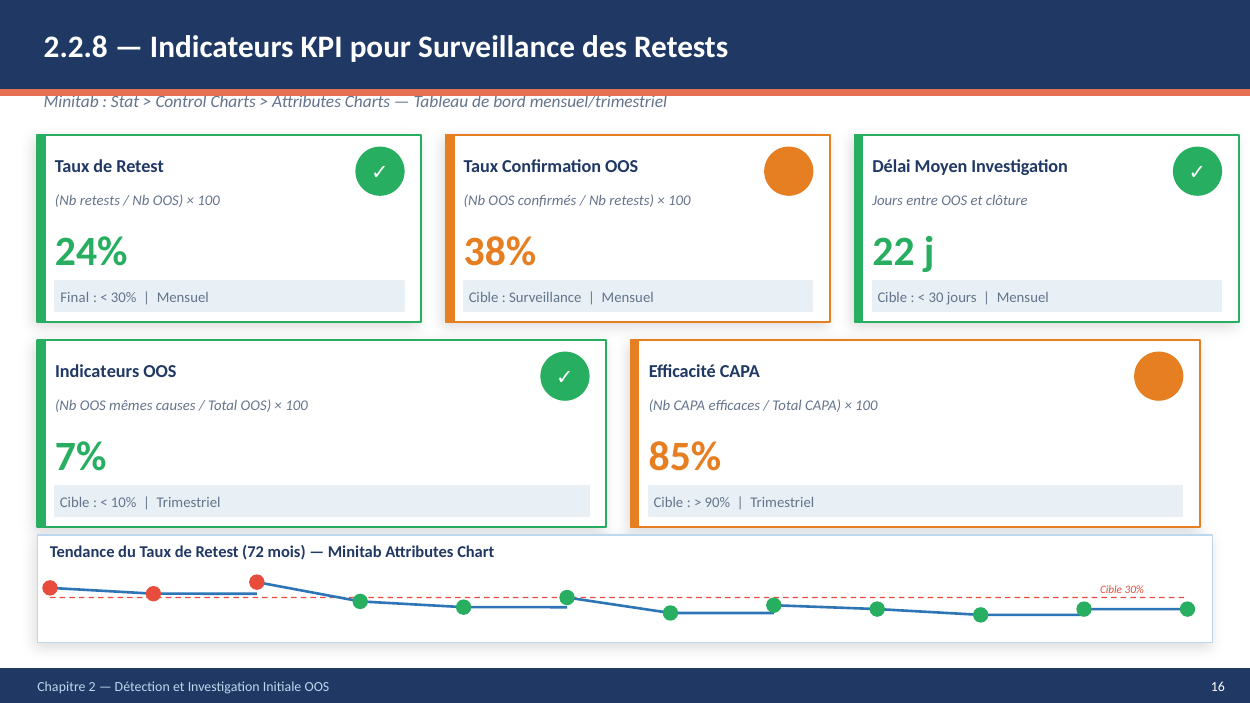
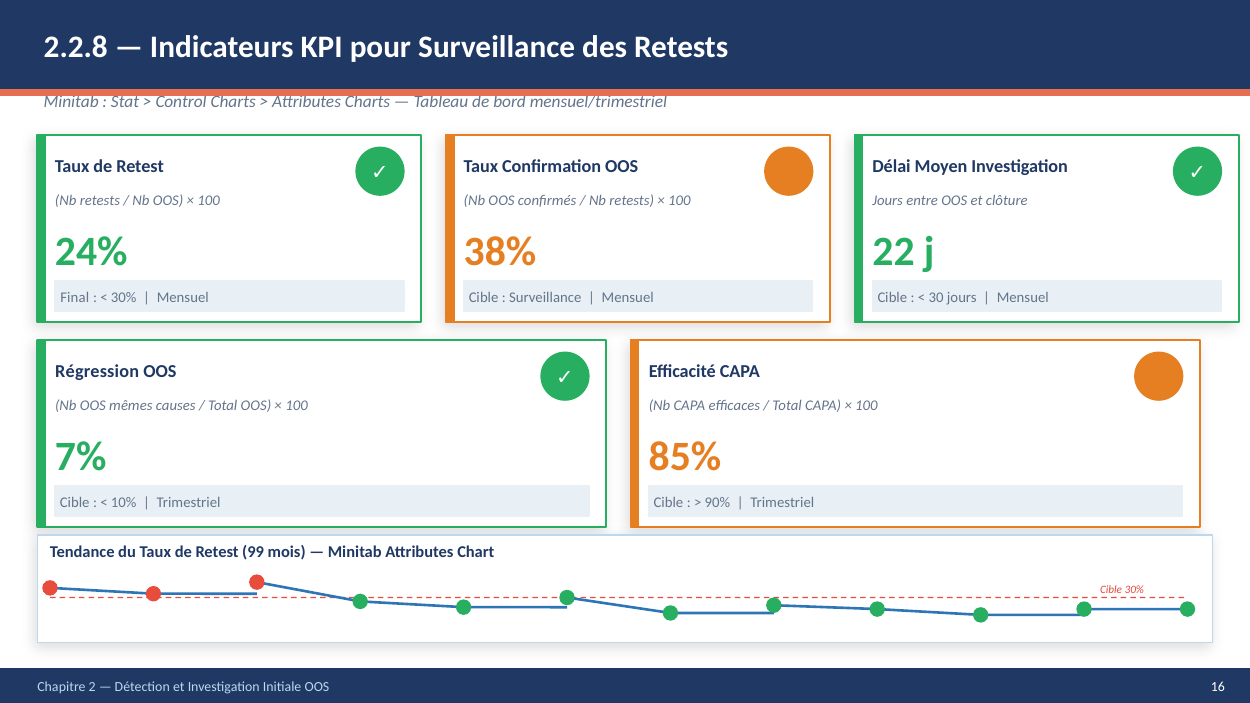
Indicateurs at (97, 371): Indicateurs -> Régression
72: 72 -> 99
